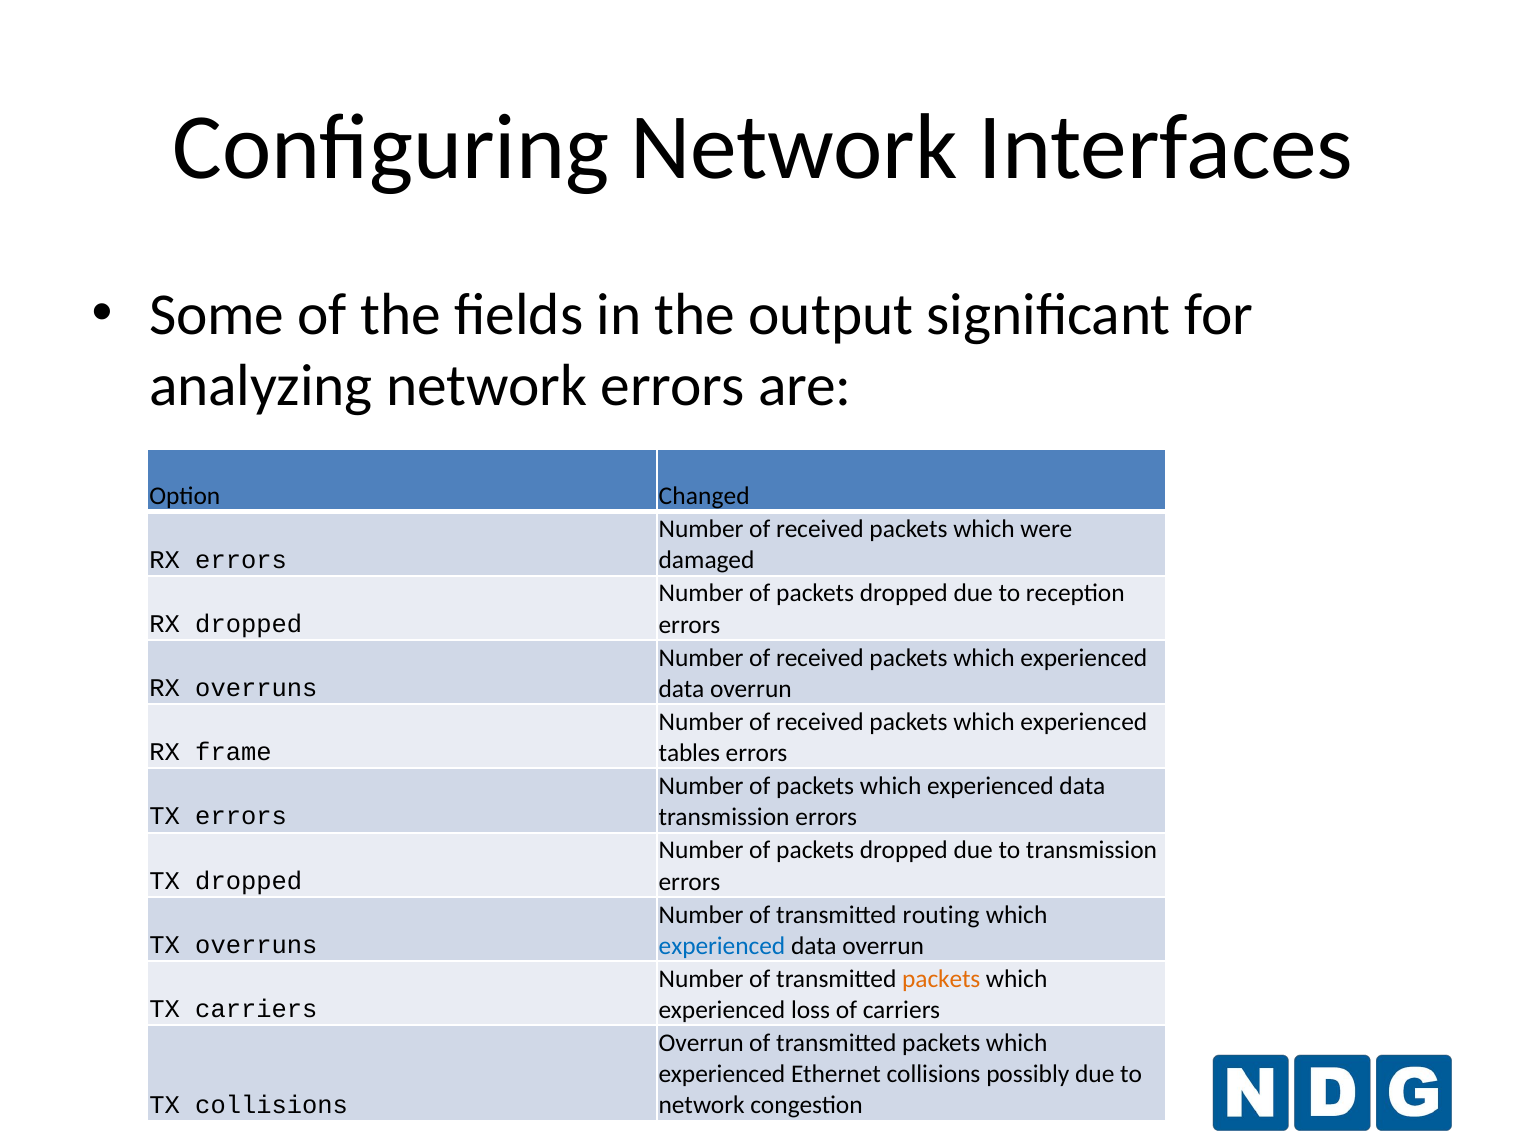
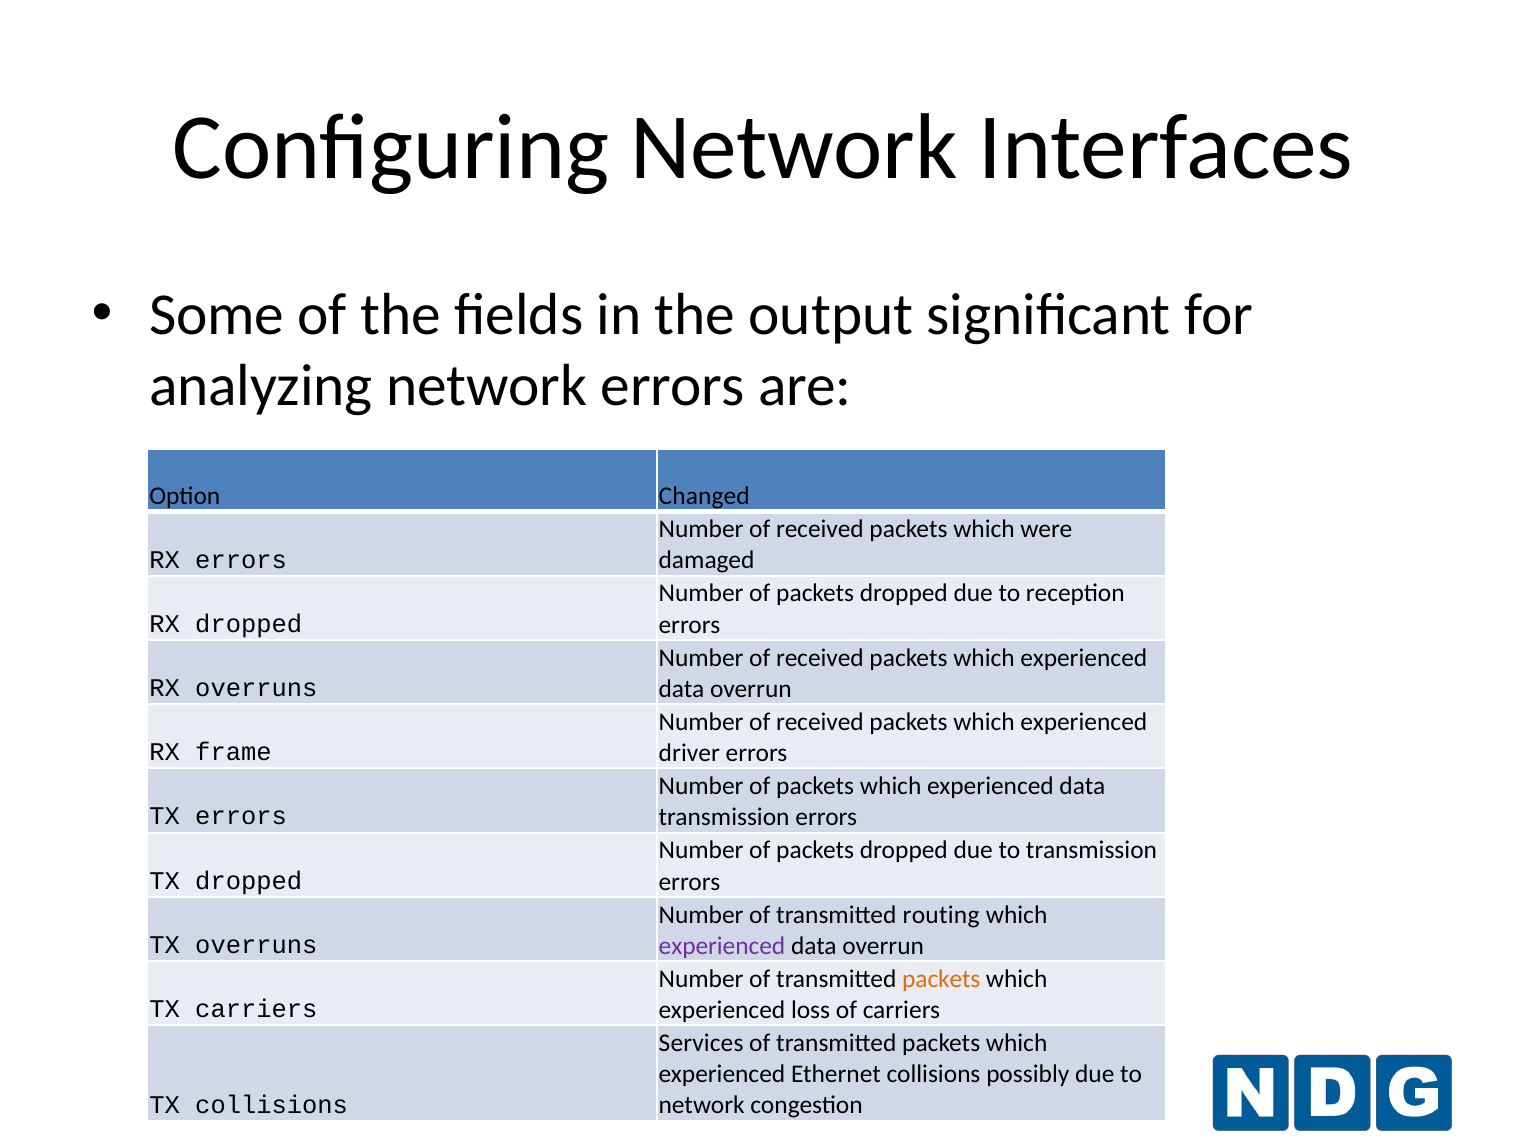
tables: tables -> driver
experienced at (722, 946) colour: blue -> purple
Overrun at (701, 1043): Overrun -> Services
